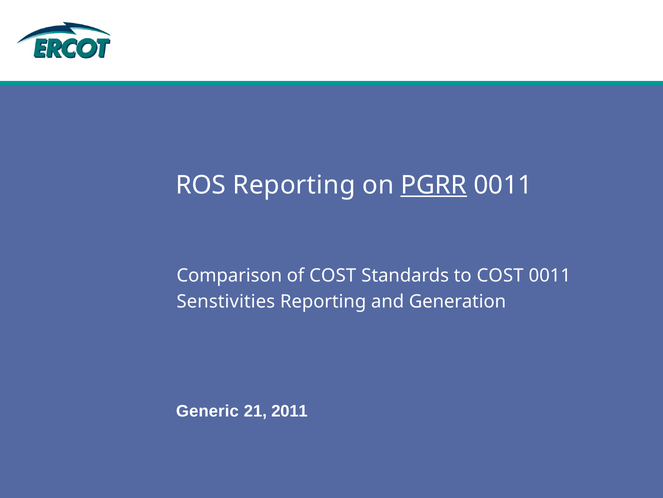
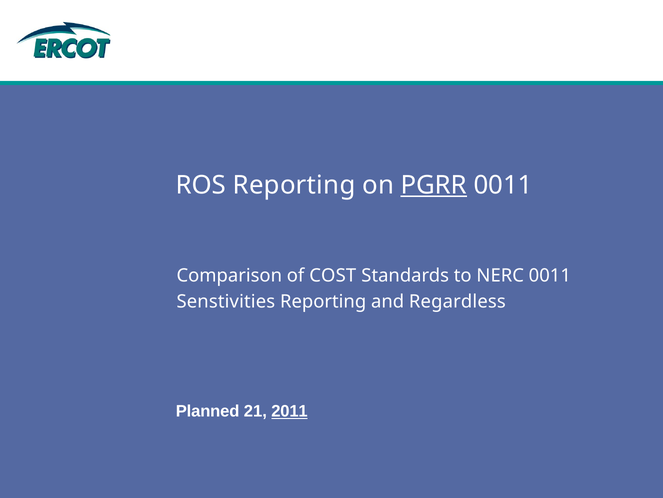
to COST: COST -> NERC
Generation: Generation -> Regardless
Generic: Generic -> Planned
2011 underline: none -> present
